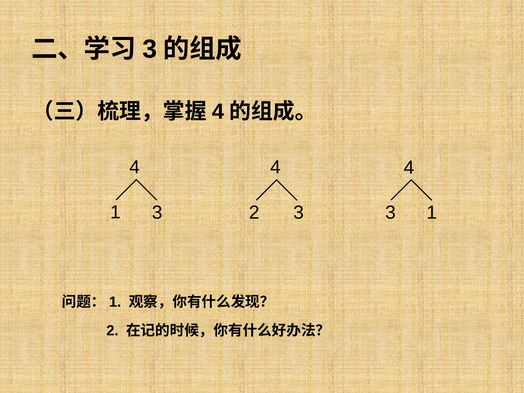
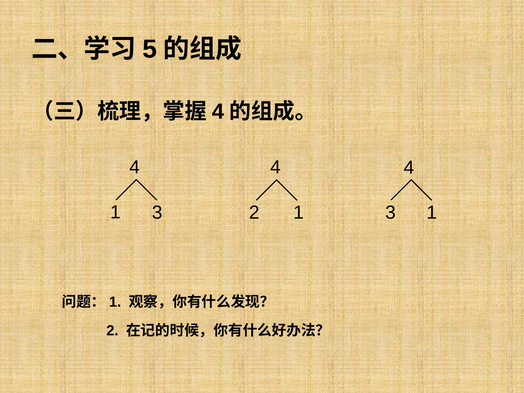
3 at (150, 49): 3 -> 5
2 3: 3 -> 1
